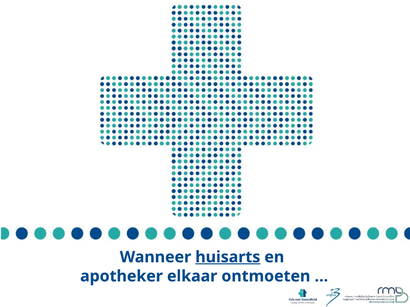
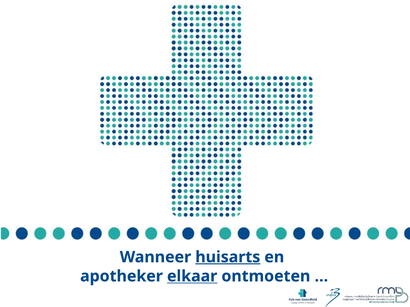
elkaar underline: none -> present
